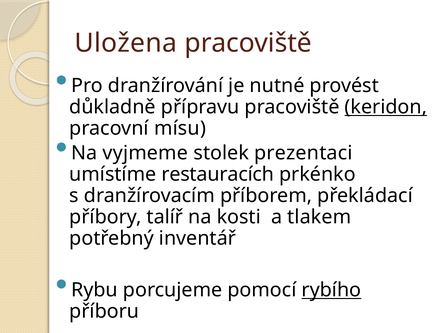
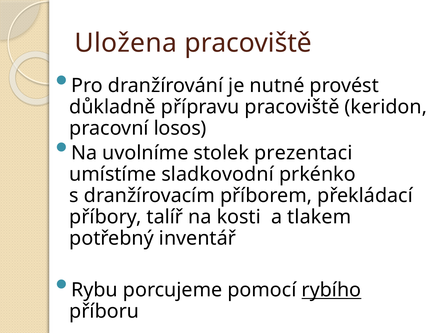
keridon underline: present -> none
mísu: mísu -> losos
vyjmeme: vyjmeme -> uvolníme
restauracích: restauracích -> sladkovodní
